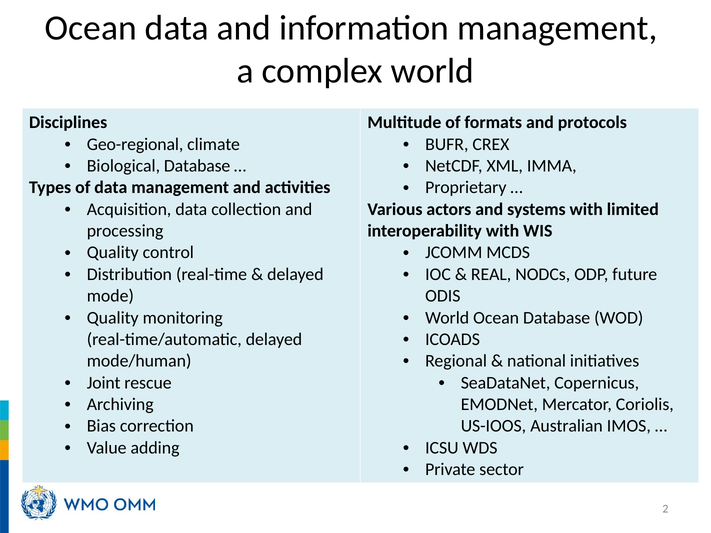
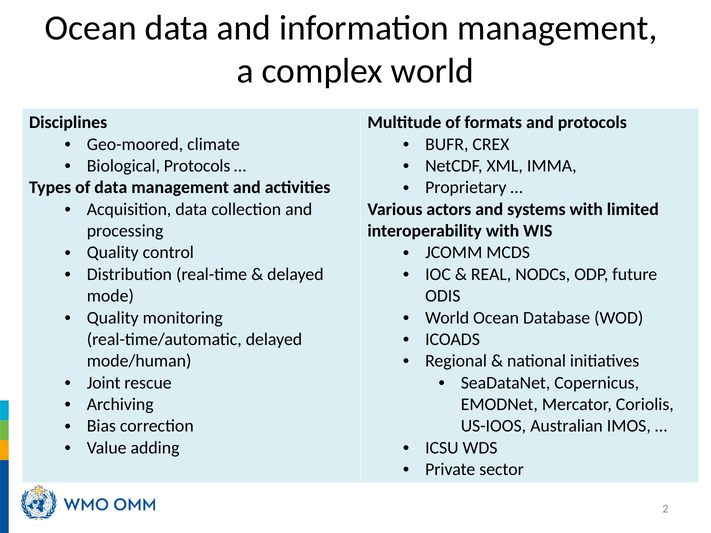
Geo-regional: Geo-regional -> Geo-moored
Biological Database: Database -> Protocols
